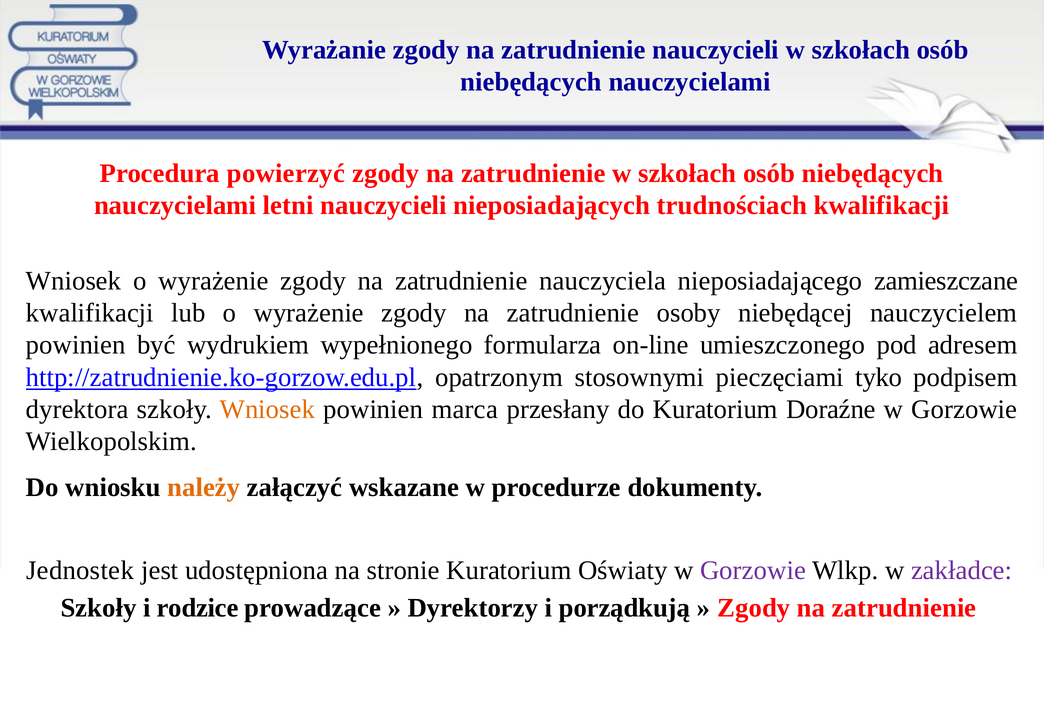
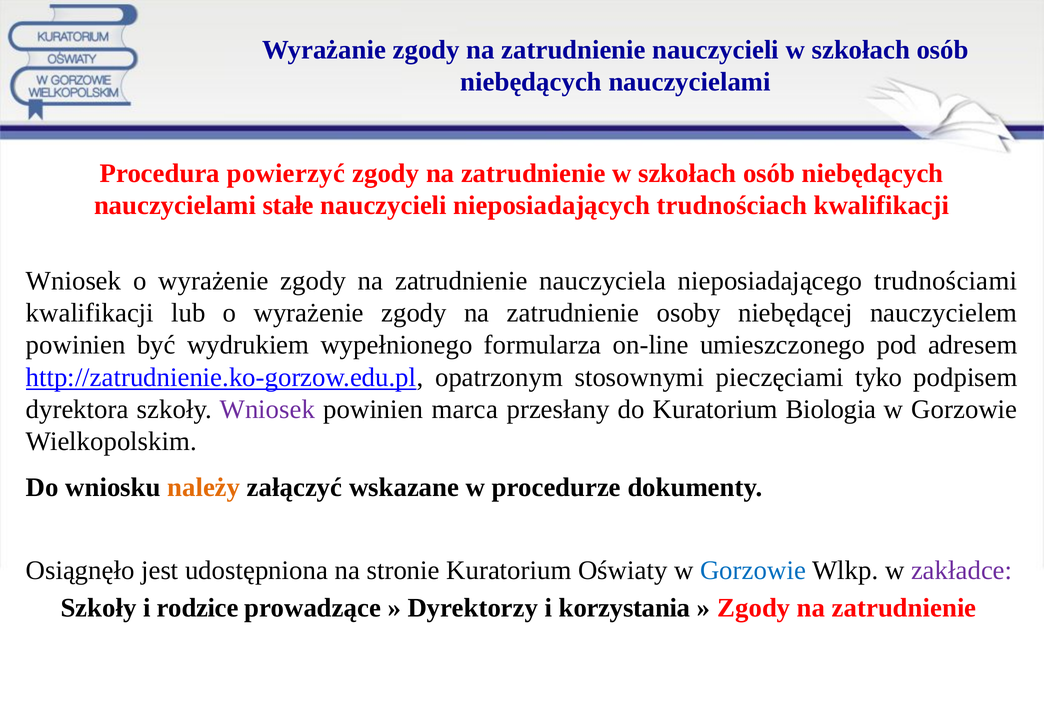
letni: letni -> stałe
zamieszczane: zamieszczane -> trudnościami
Wniosek at (267, 409) colour: orange -> purple
Doraźne: Doraźne -> Biologia
Jednostek: Jednostek -> Osiągnęło
Gorzowie at (753, 570) colour: purple -> blue
porządkują: porządkują -> korzystania
